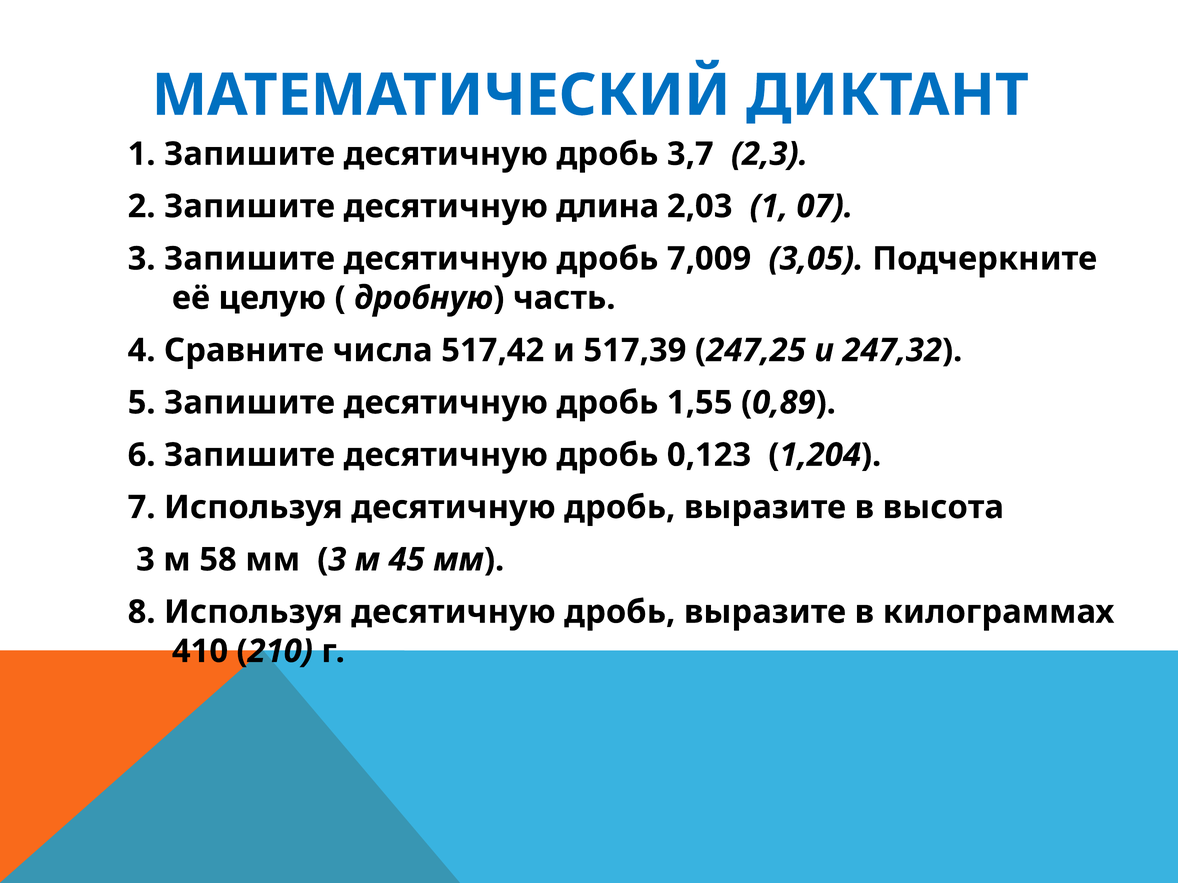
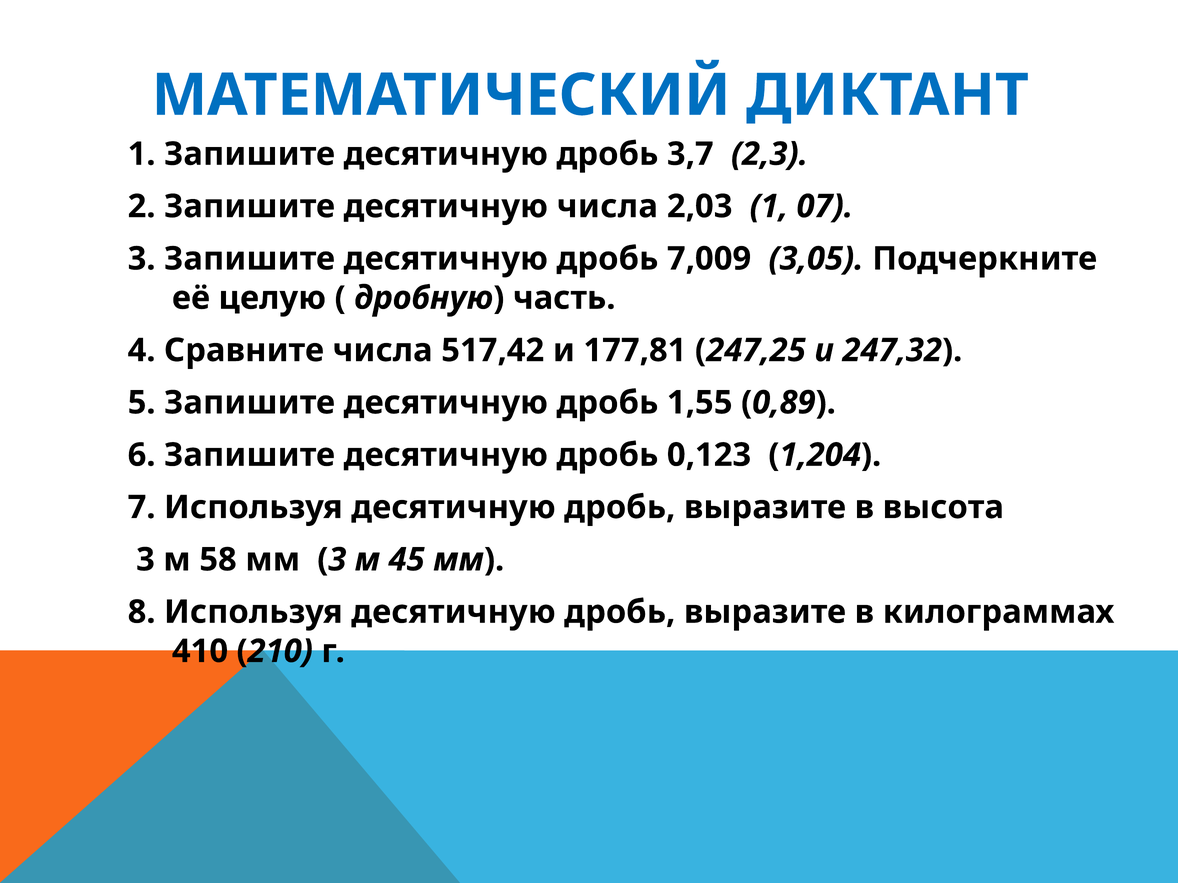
десятичную длина: длина -> числа
517,39: 517,39 -> 177,81
